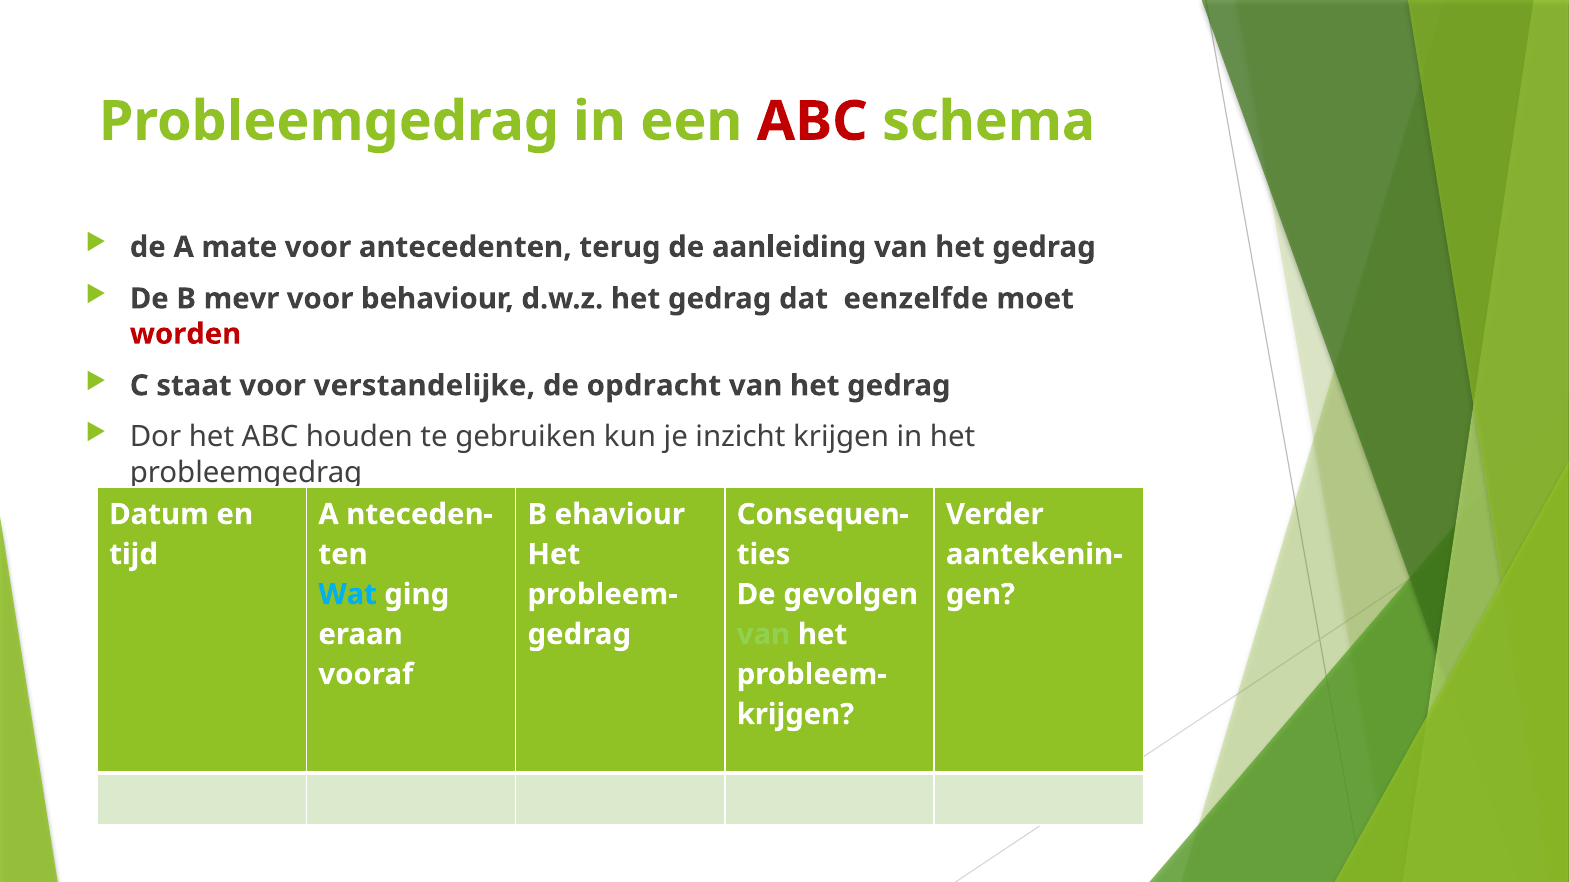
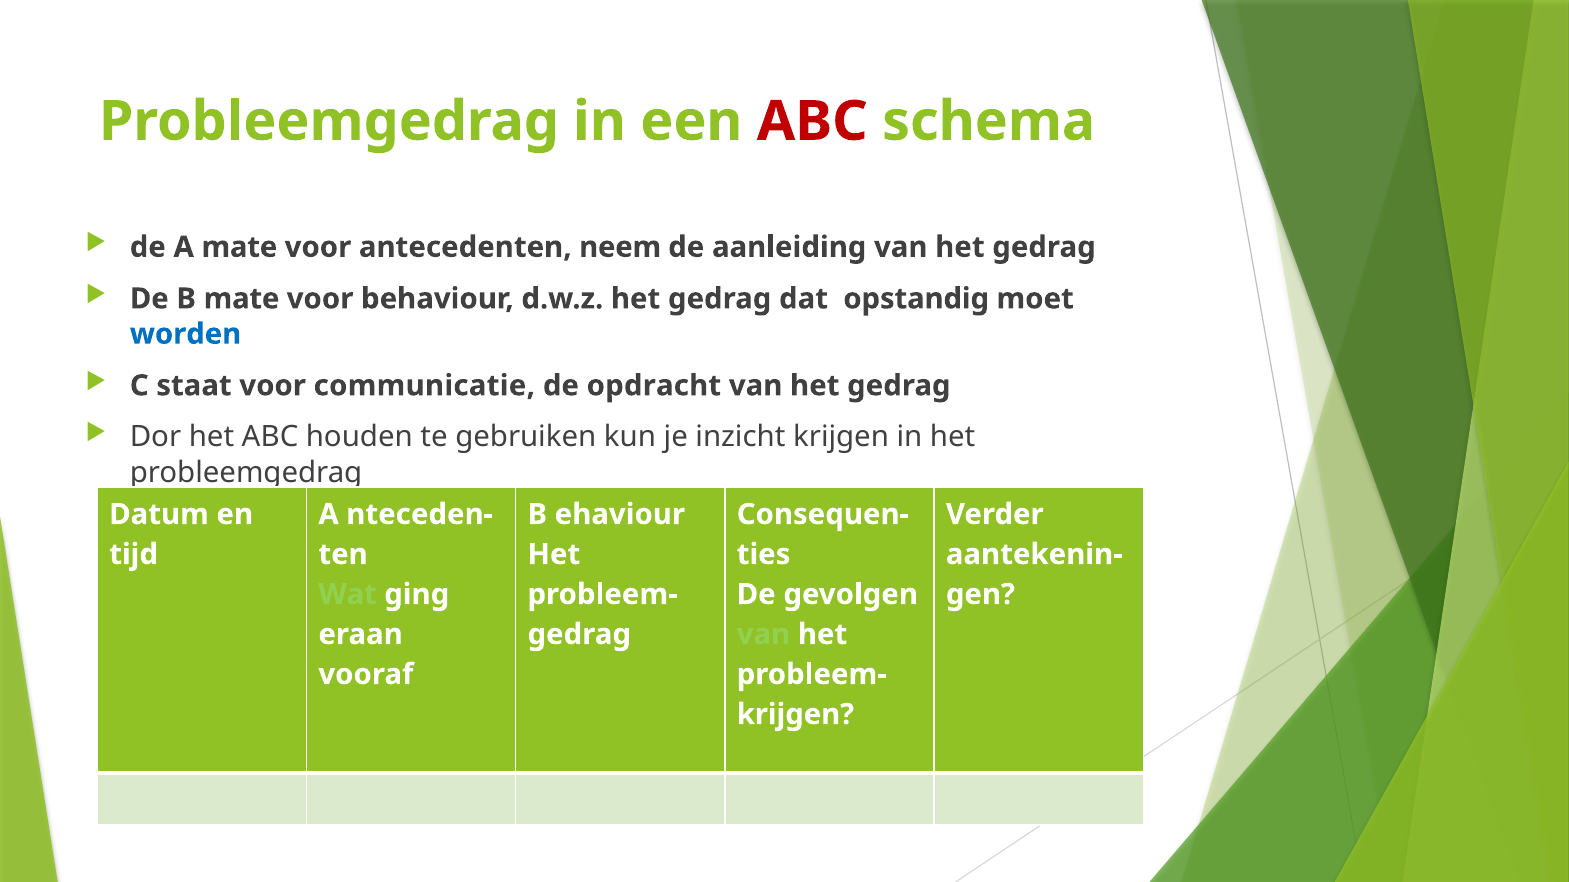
terug: terug -> neem
B mevr: mevr -> mate
eenzelfde: eenzelfde -> opstandig
worden colour: red -> blue
verstandelijke: verstandelijke -> communicatie
Wat colour: light blue -> light green
